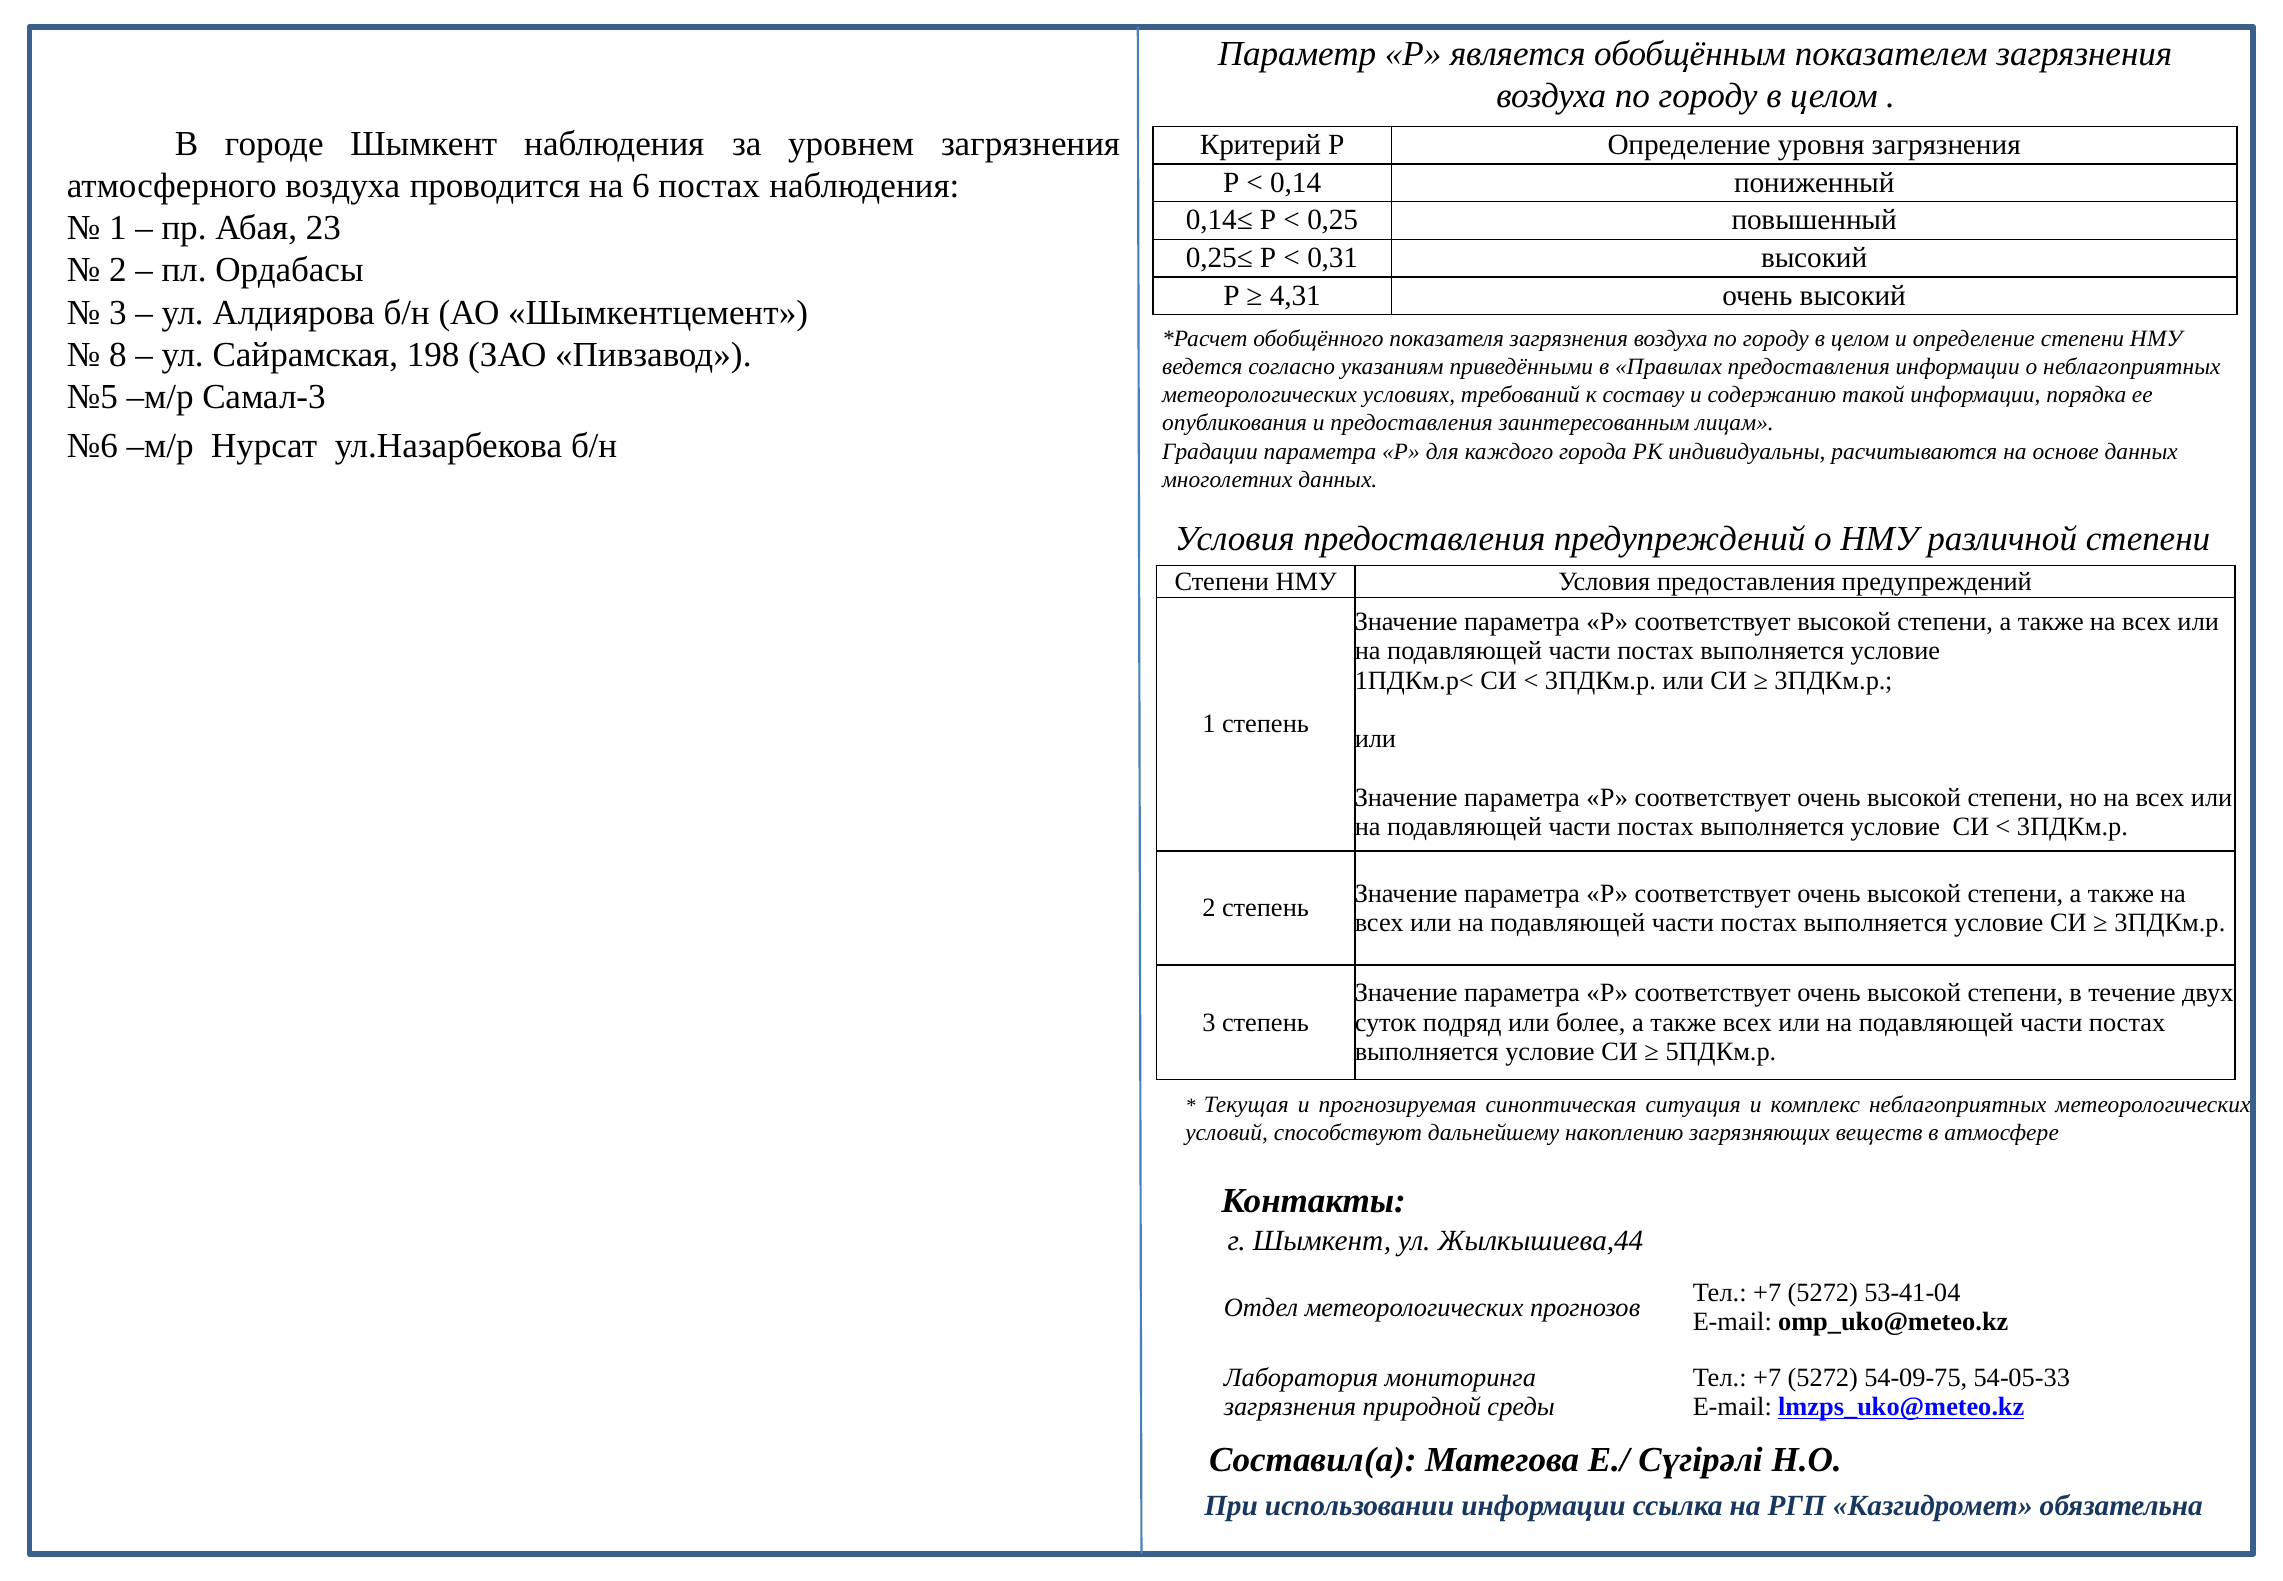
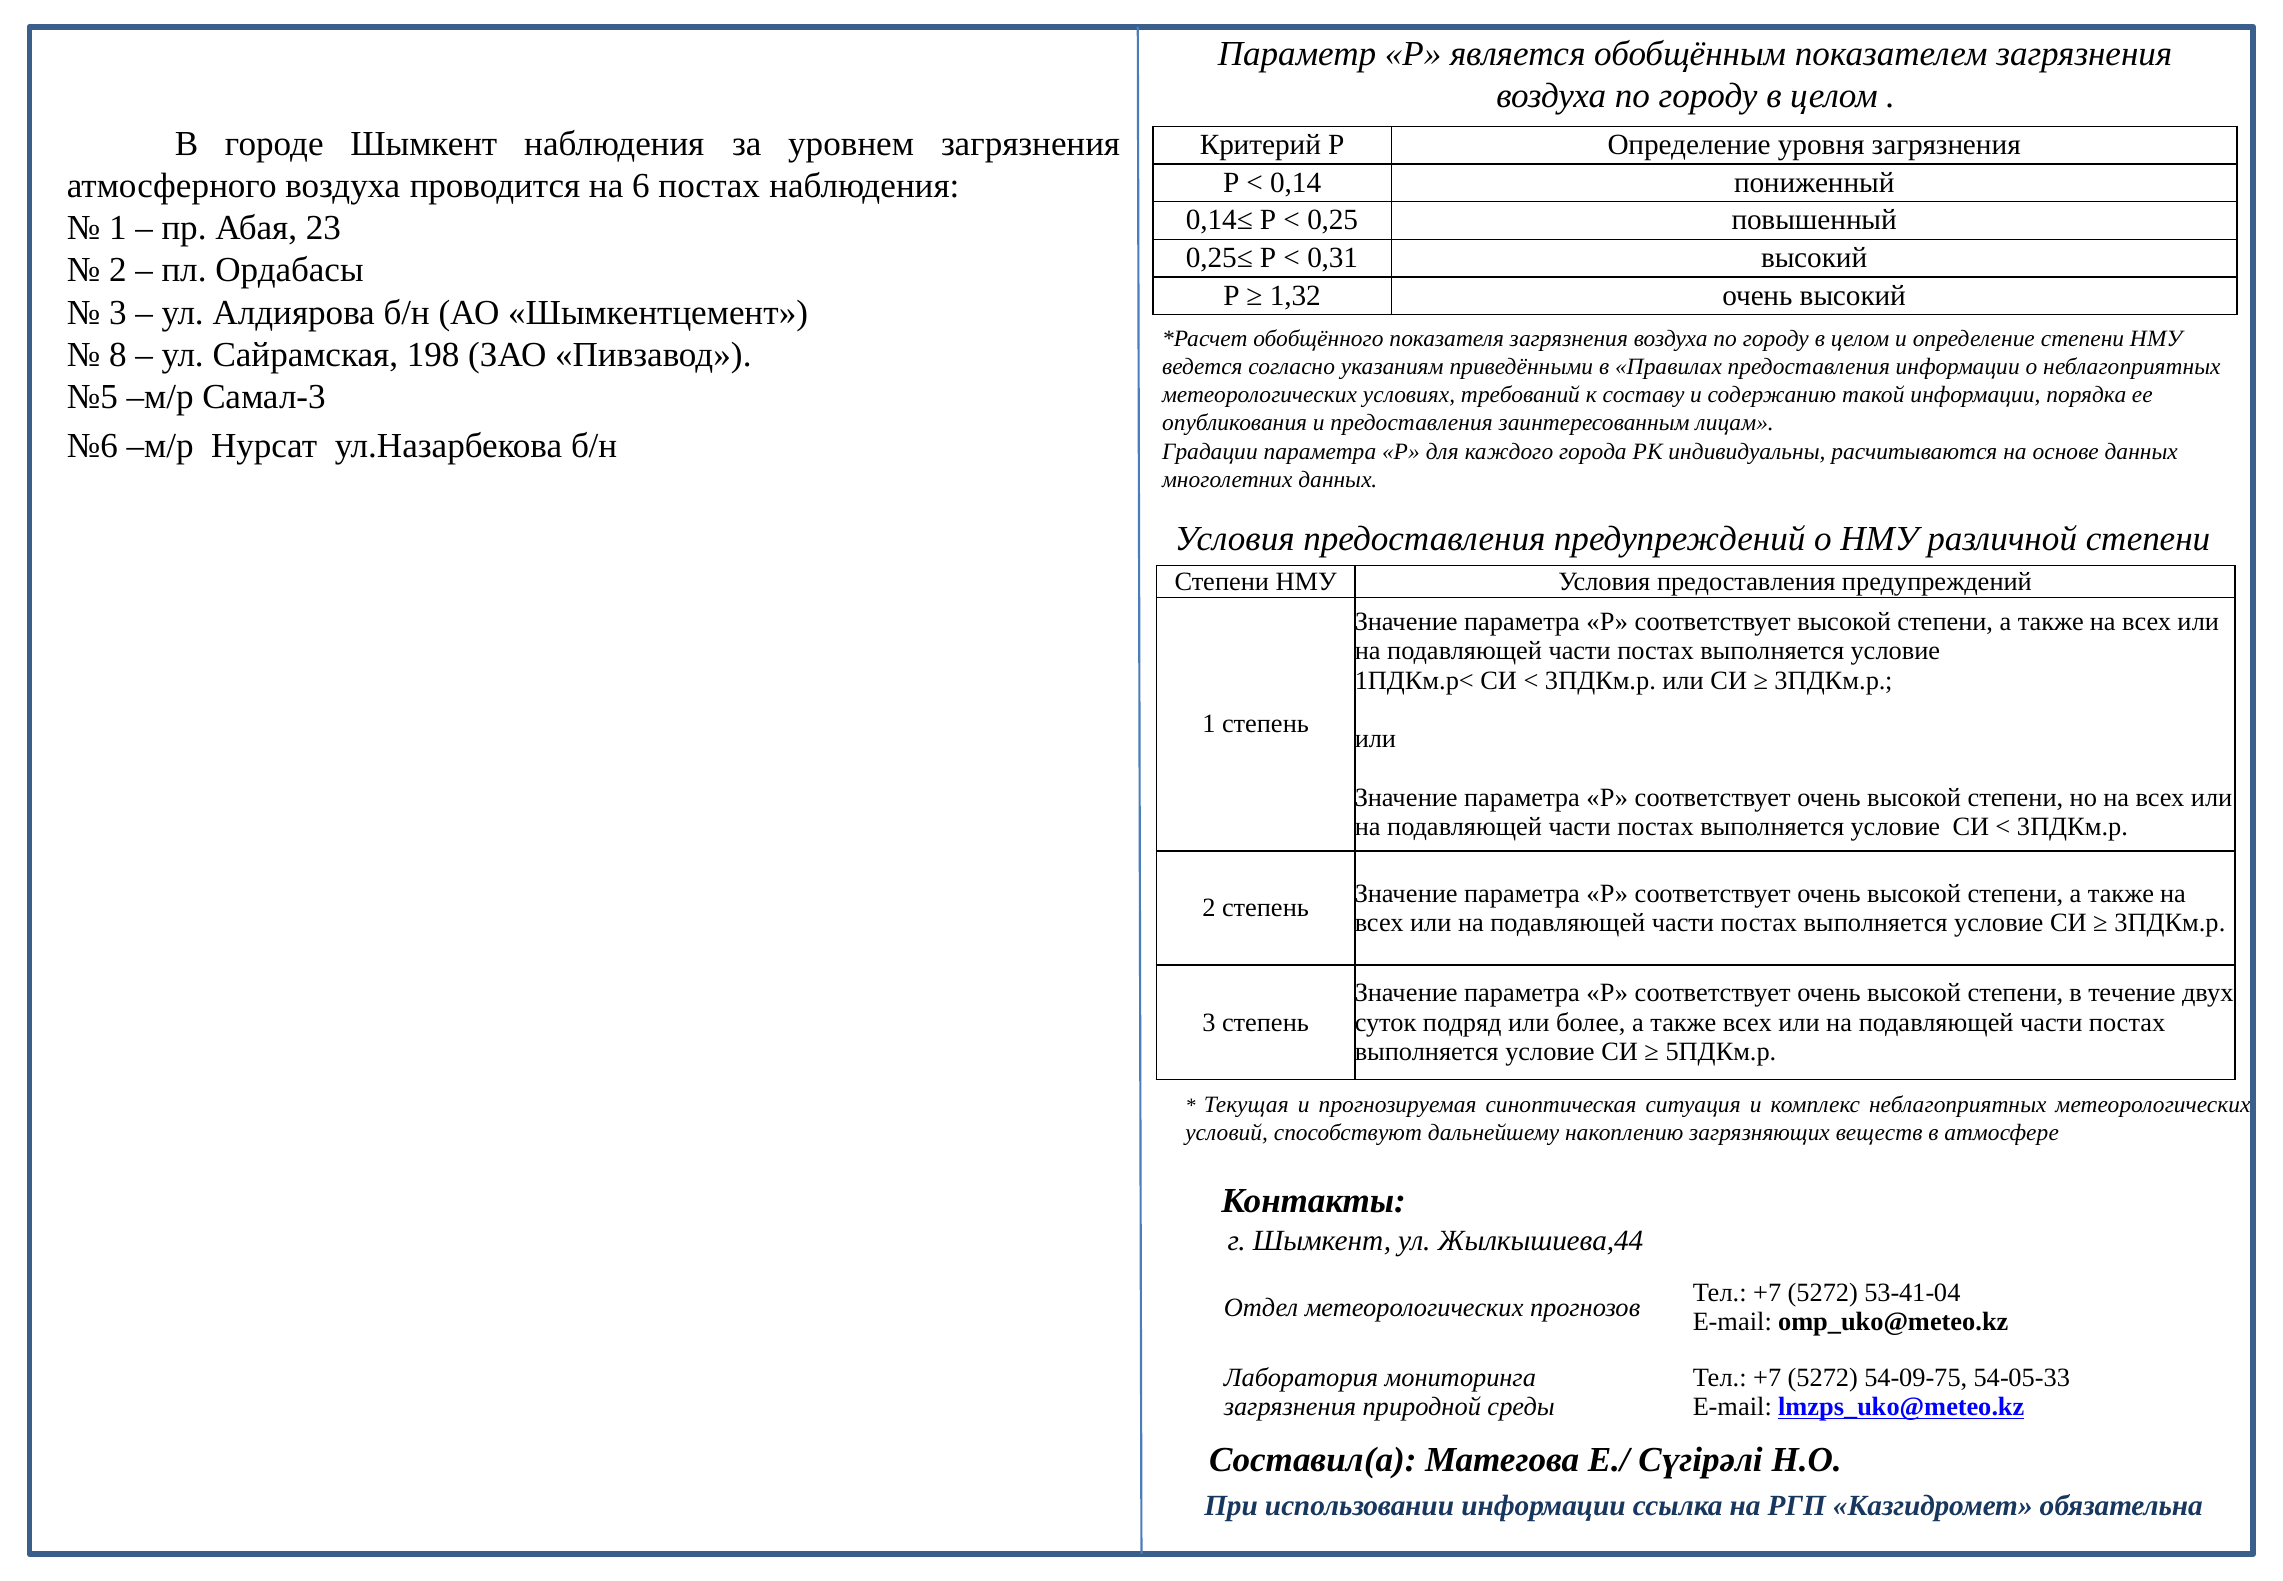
4,31: 4,31 -> 1,32
